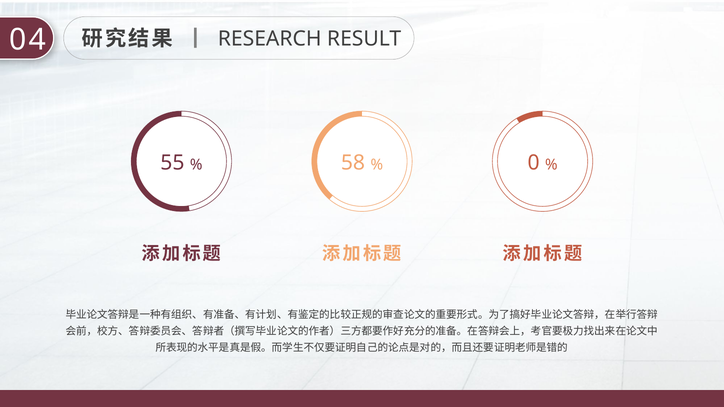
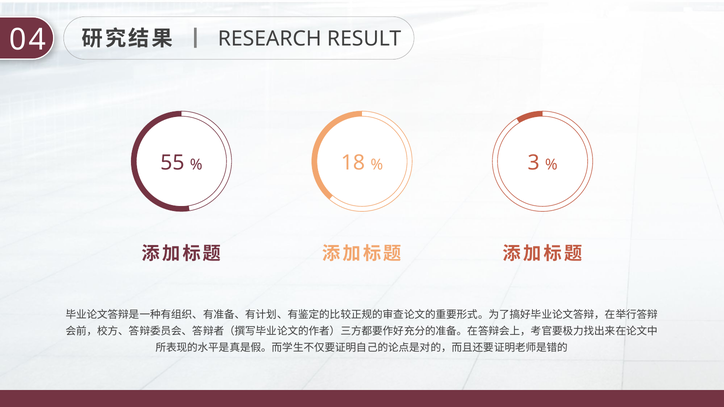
58: 58 -> 18
0: 0 -> 3
